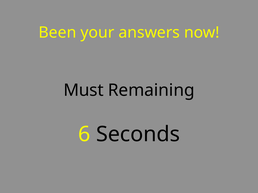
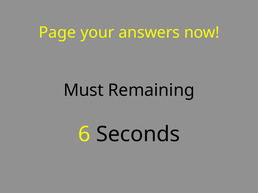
Been: Been -> Page
